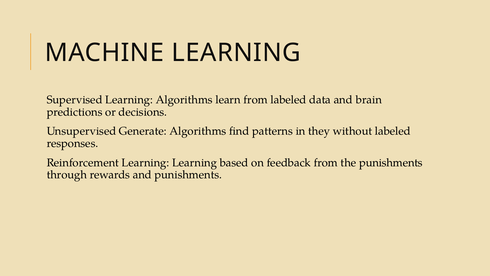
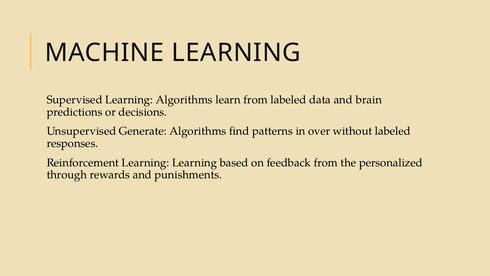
they: they -> over
the punishments: punishments -> personalized
